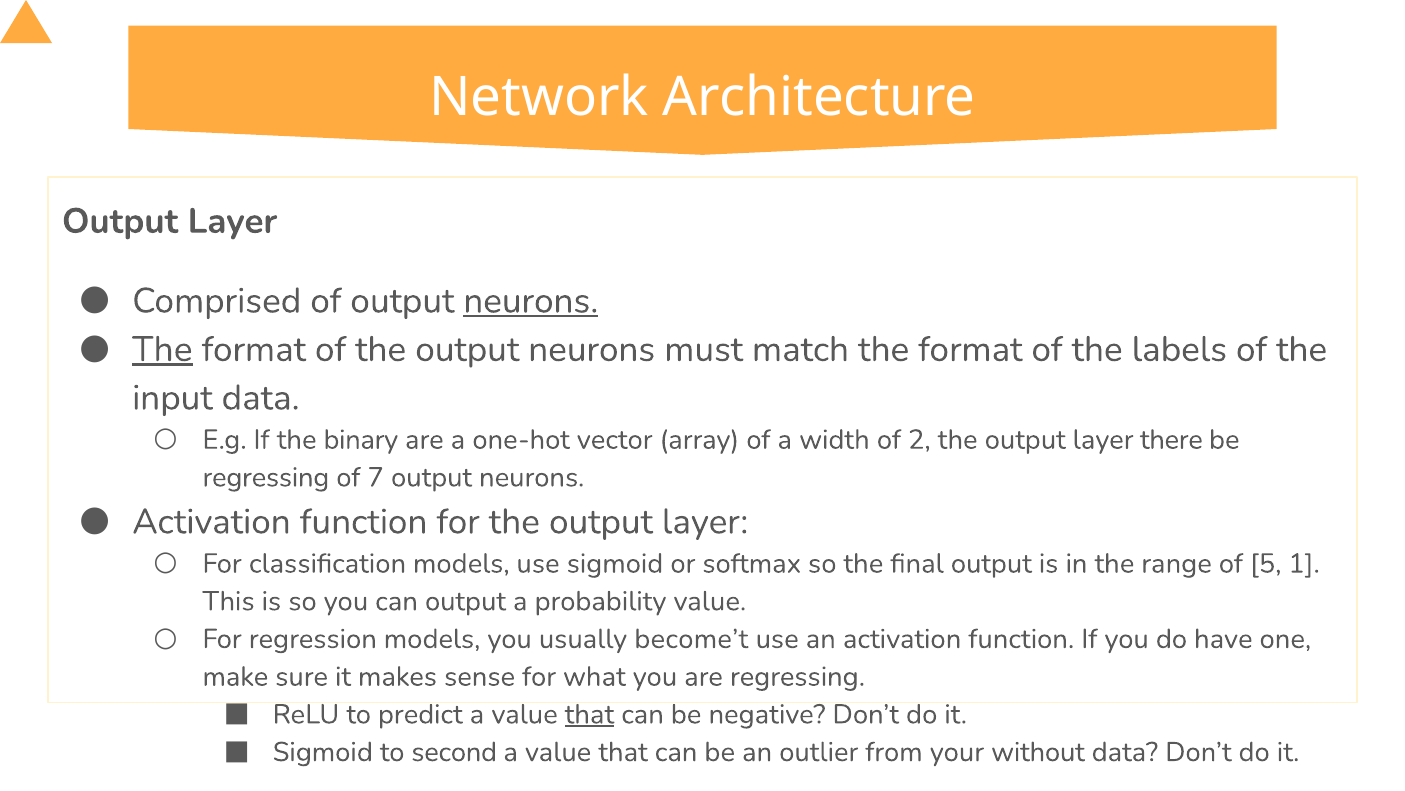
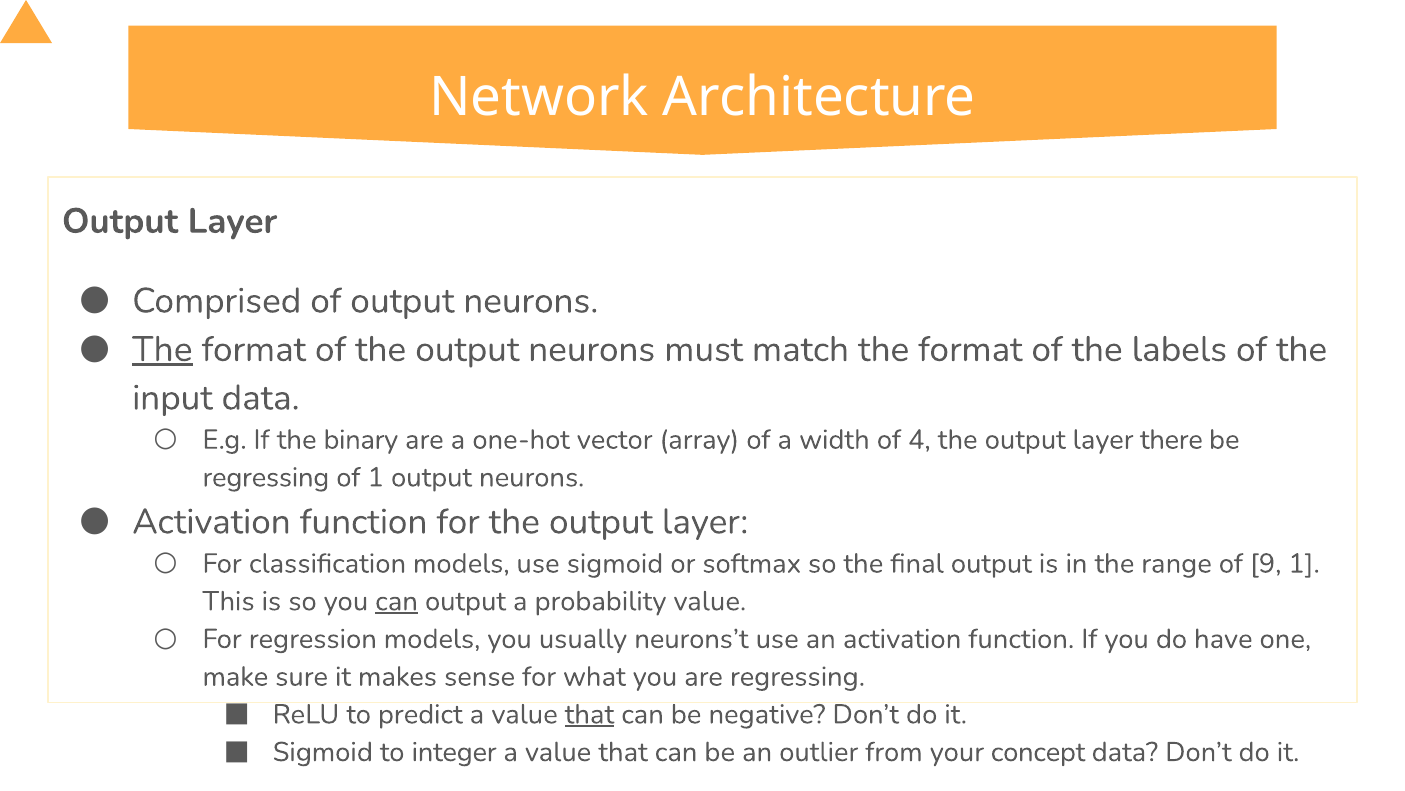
neurons at (531, 301) underline: present -> none
2: 2 -> 4
of 7: 7 -> 1
5: 5 -> 9
can at (397, 601) underline: none -> present
become’t: become’t -> neurons’t
second: second -> integer
without: without -> concept
